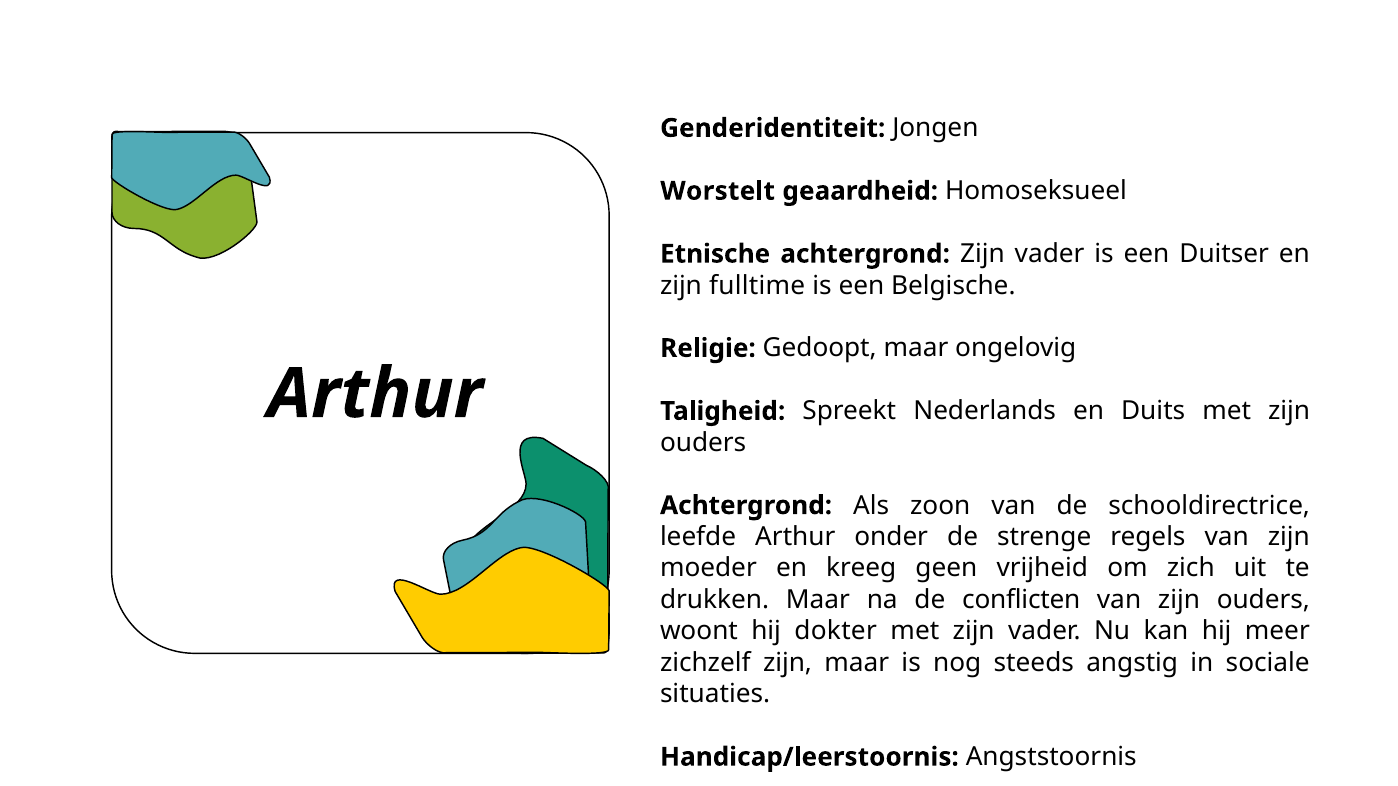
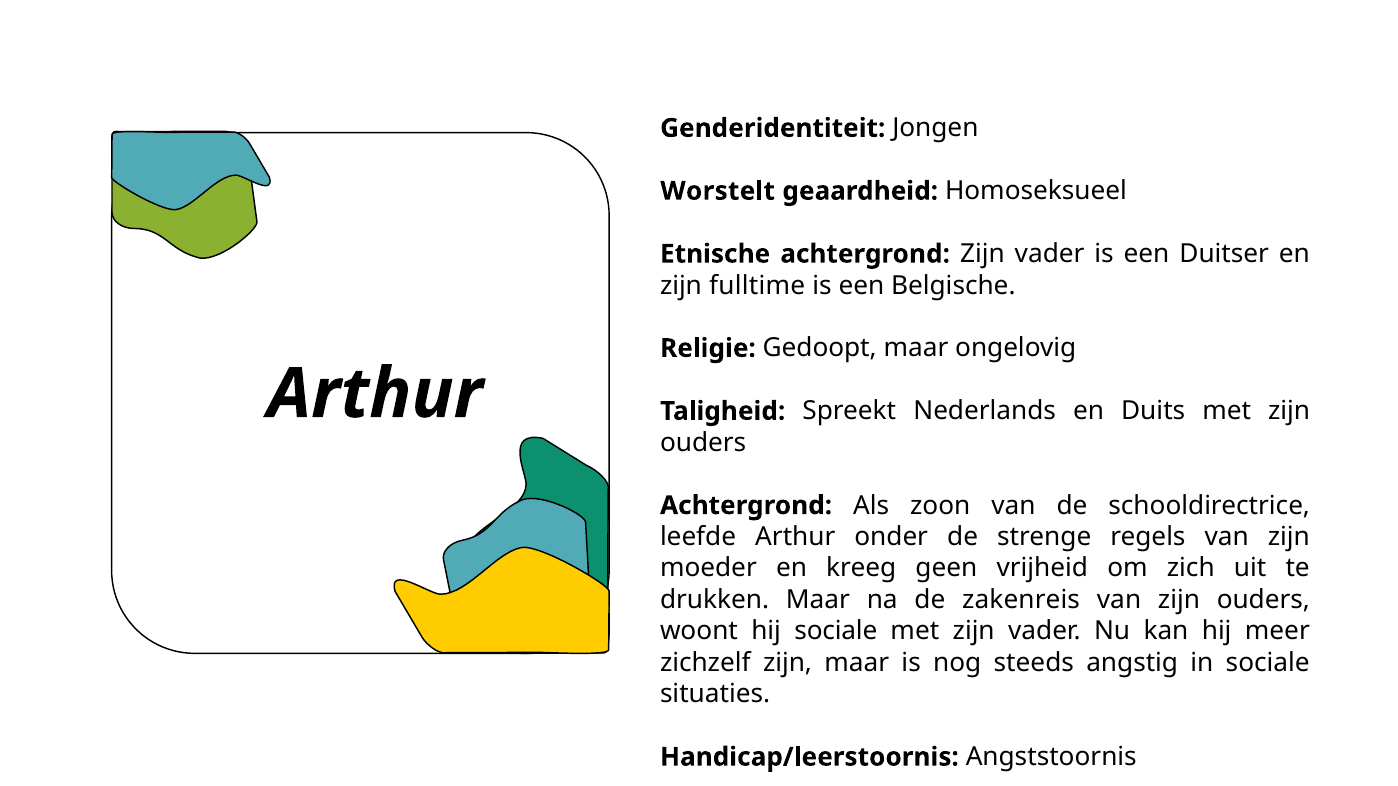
conflicten: conflicten -> zakenreis
hij dokter: dokter -> sociale
